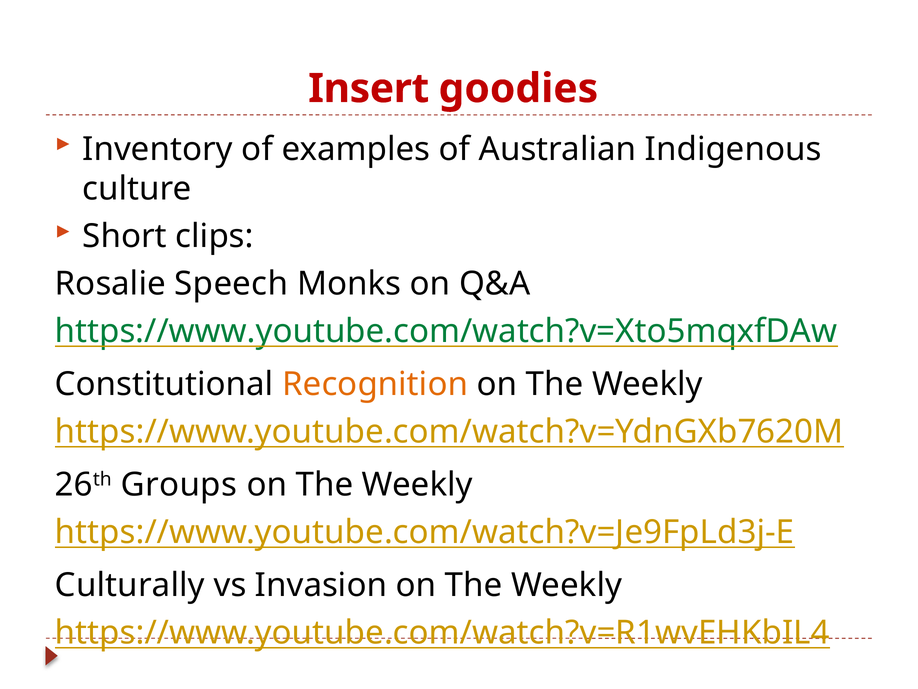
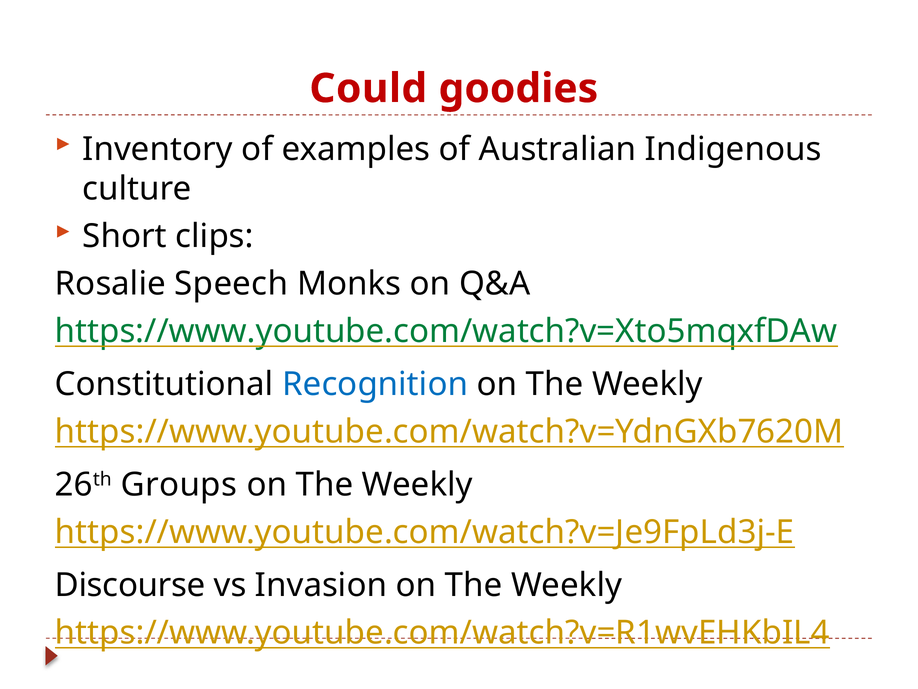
Insert: Insert -> Could
Recognition colour: orange -> blue
Culturally: Culturally -> Discourse
